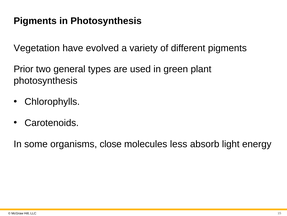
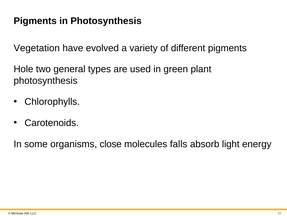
Prior: Prior -> Hole
less: less -> falls
